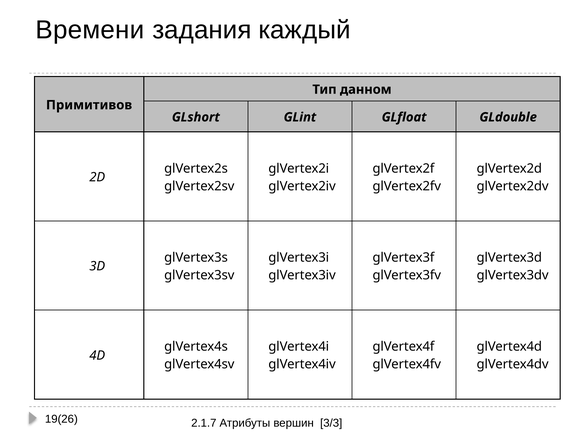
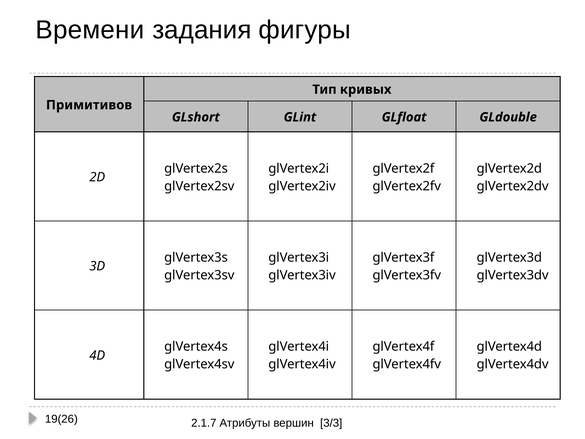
каждый: каждый -> фигуры
данном: данном -> кривых
